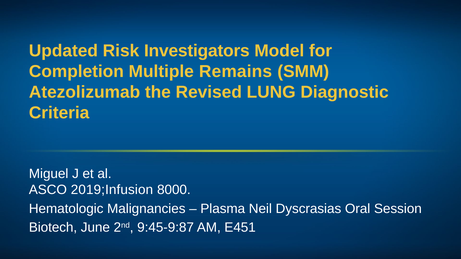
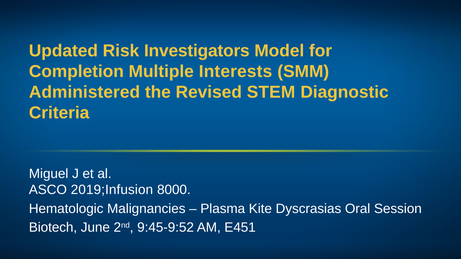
Remains: Remains -> Interests
Atezolizumab: Atezolizumab -> Administered
LUNG: LUNG -> STEM
Neil: Neil -> Kite
9:45-9:87: 9:45-9:87 -> 9:45-9:52
